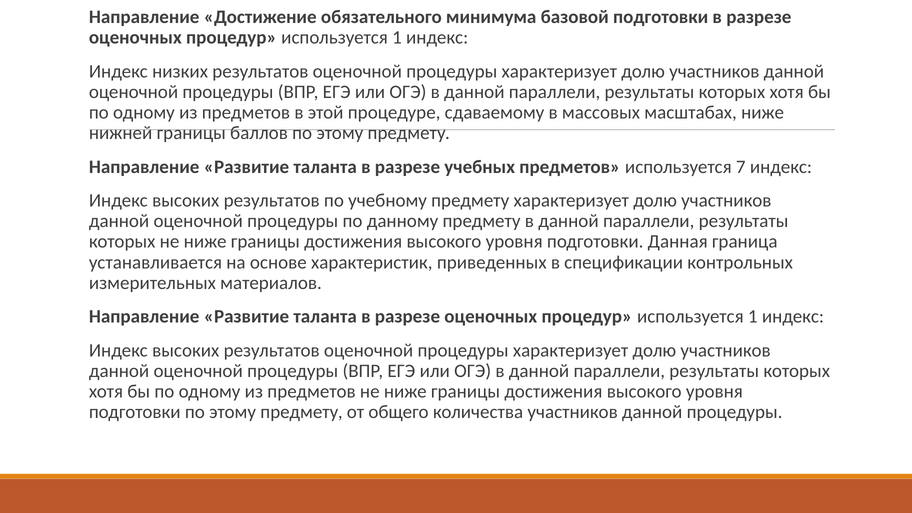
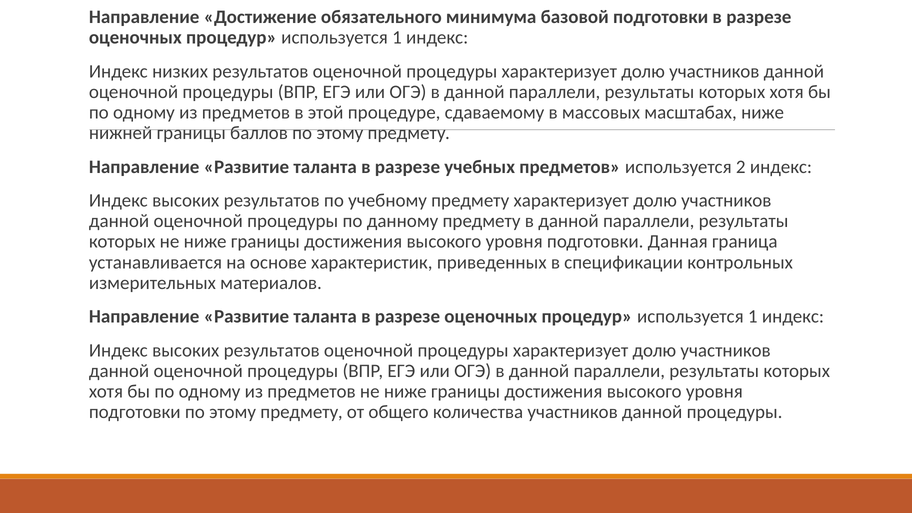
7: 7 -> 2
